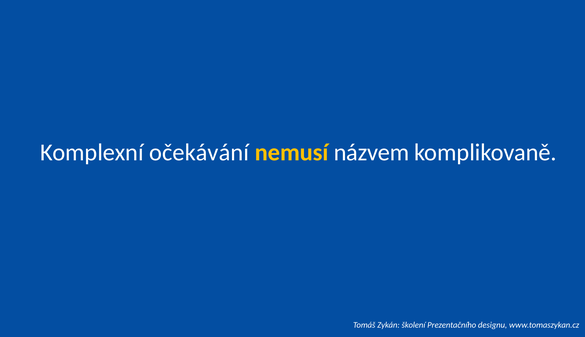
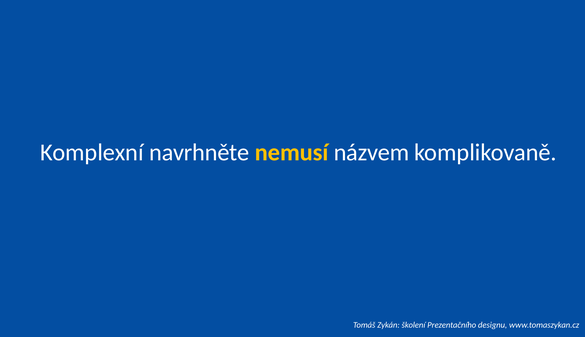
očekávání: očekávání -> navrhněte
